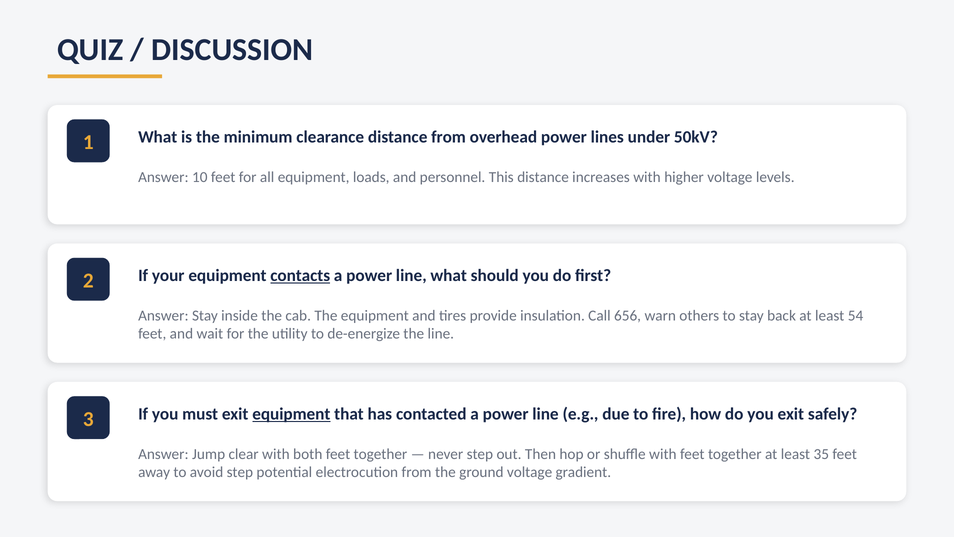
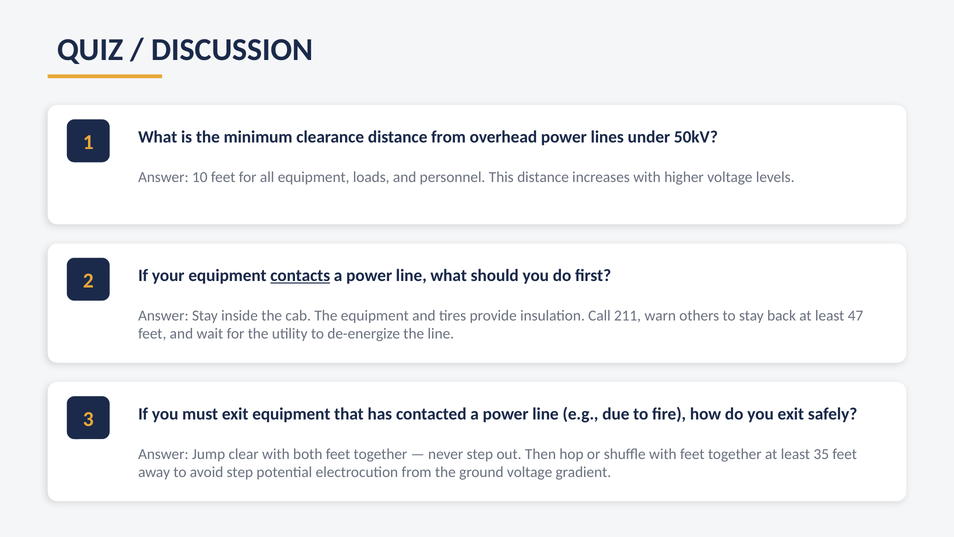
656: 656 -> 211
54: 54 -> 47
equipment at (291, 414) underline: present -> none
